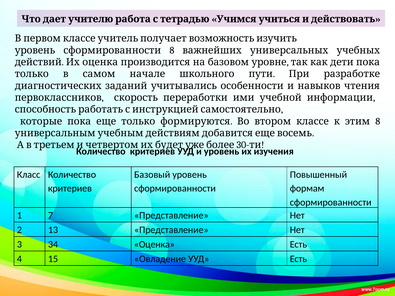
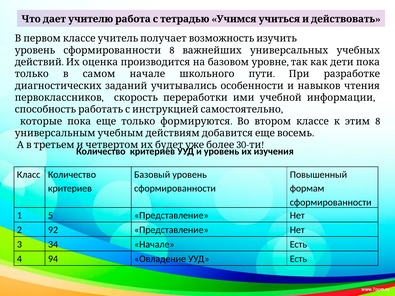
7: 7 -> 5
13: 13 -> 92
34 Оценка: Оценка -> Начале
15: 15 -> 94
